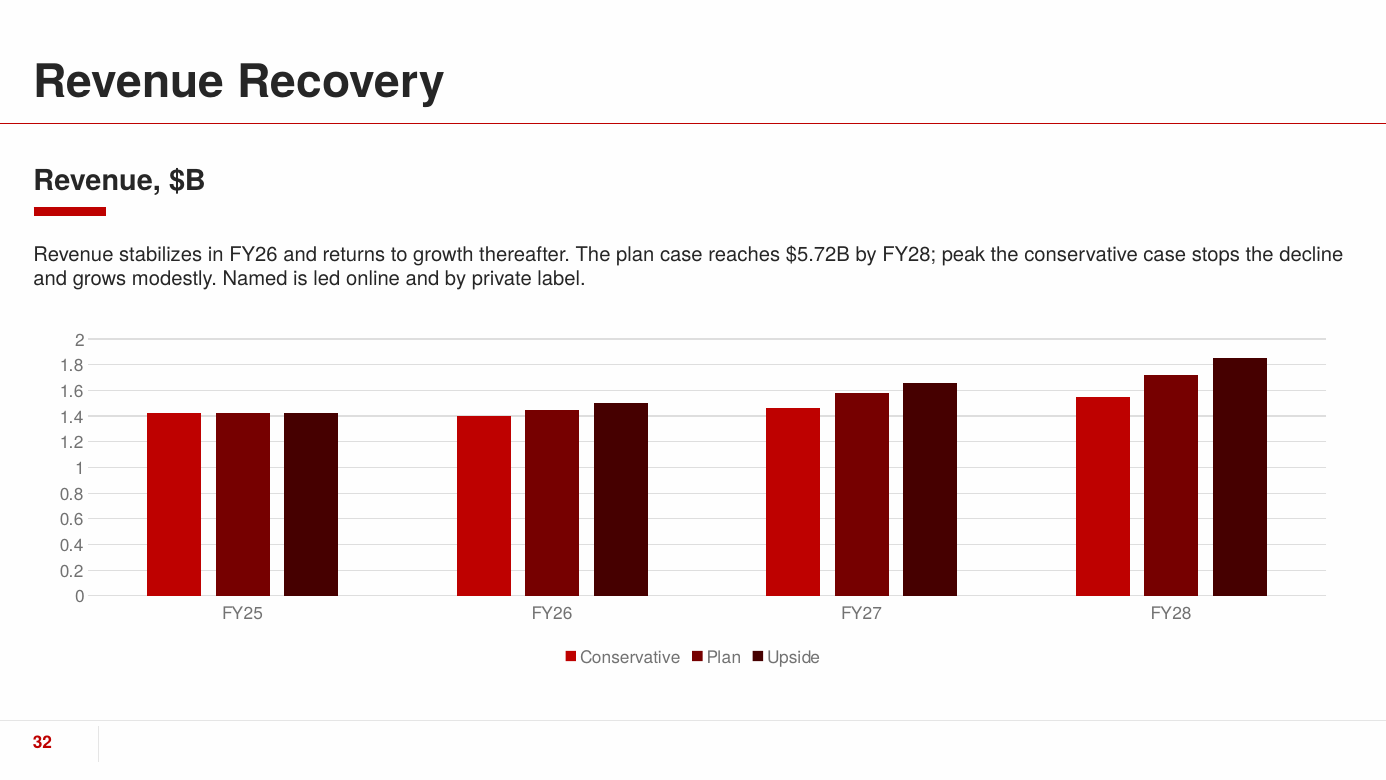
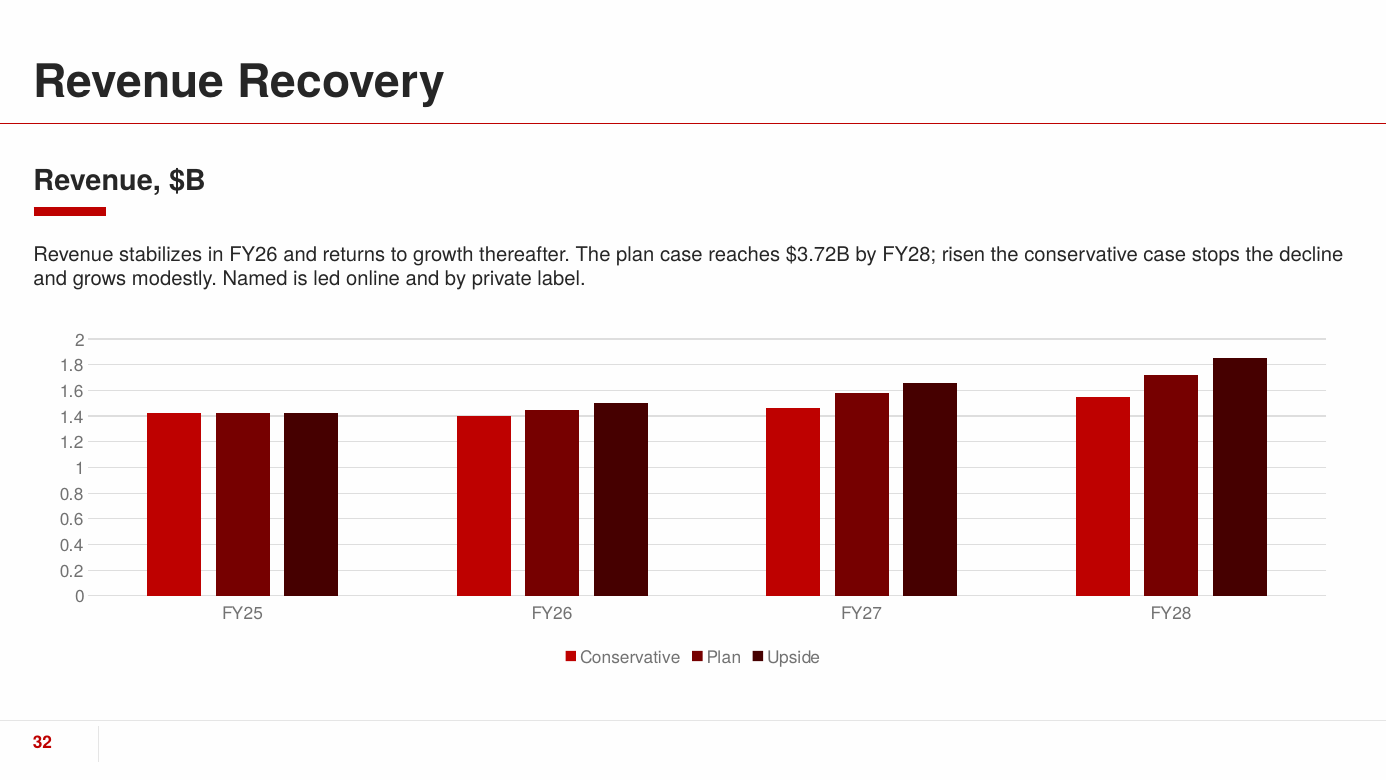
$5.72B: $5.72B -> $3.72B
peak: peak -> risen
